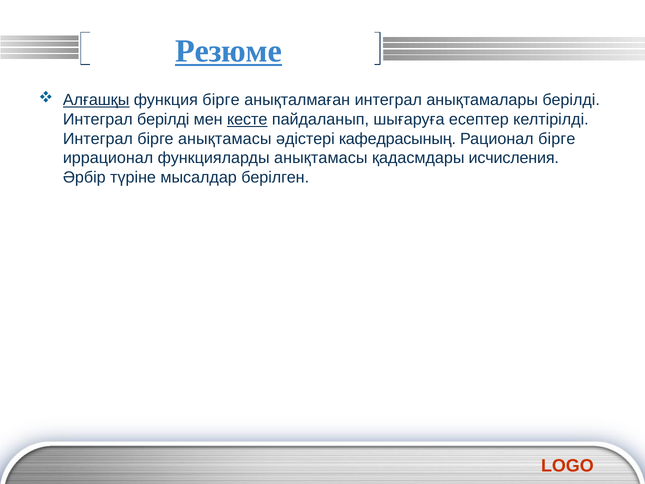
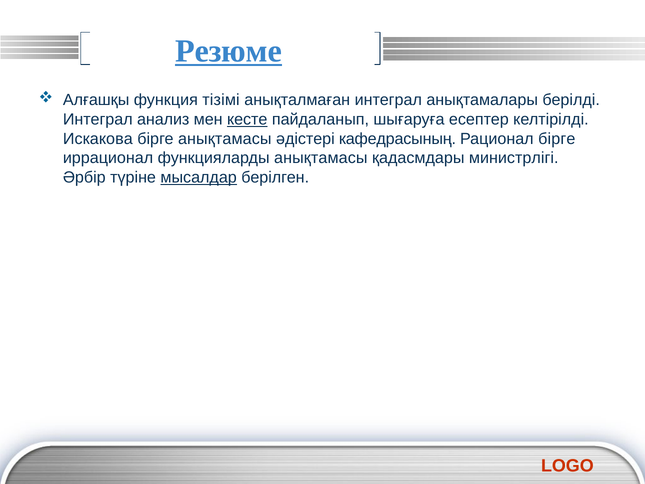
Алғашқы underline: present -> none
функция бірге: бірге -> тізімі
Интеграл берілді: берілді -> анализ
Интеграл at (98, 139): Интеграл -> Искакова
исчисления: исчисления -> министрлігі
мысалдар underline: none -> present
